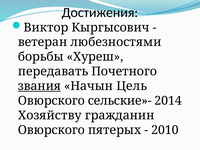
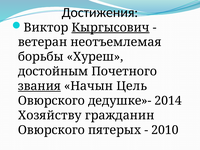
Кыргысович underline: none -> present
любезностями: любезностями -> неотъемлемая
передавать: передавать -> достойным
сельские»-: сельские»- -> дедушке»-
